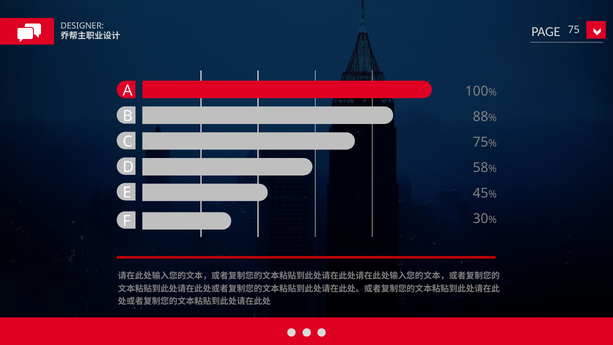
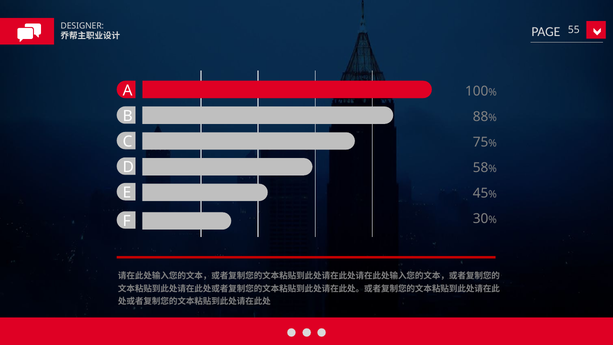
75 at (574, 30): 75 -> 55
